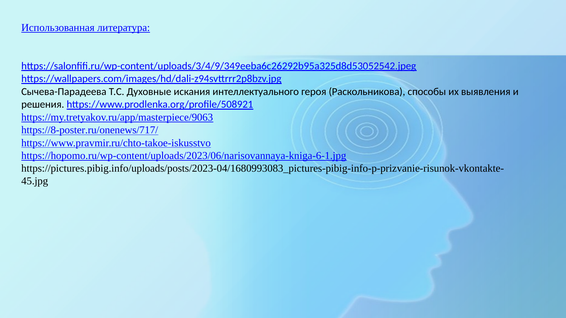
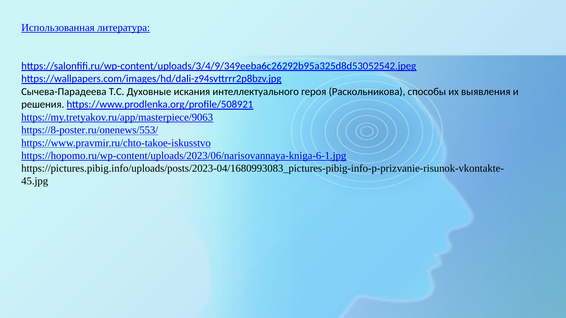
https://8-poster.ru/onenews/717/: https://8-poster.ru/onenews/717/ -> https://8-poster.ru/onenews/553/
